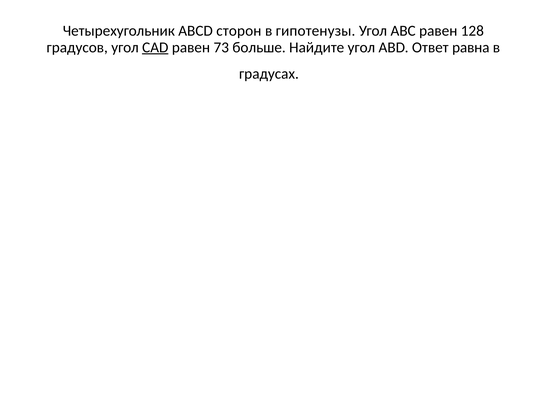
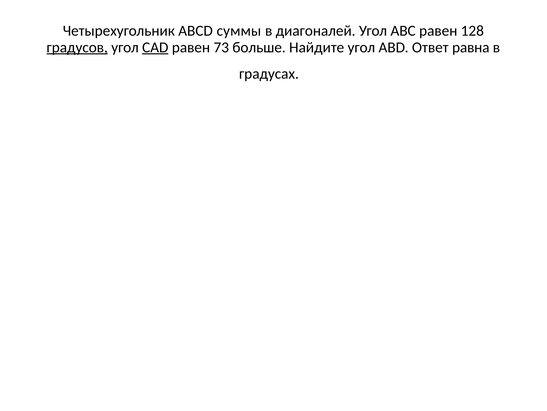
сторон: сторон -> суммы
гипотенузы: гипотенузы -> диагоналей
градусов underline: none -> present
